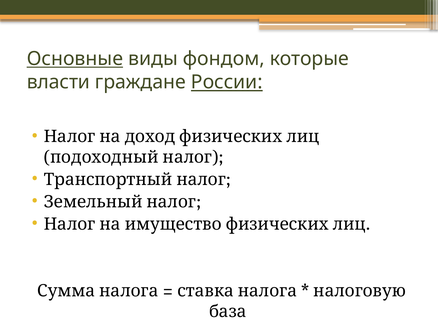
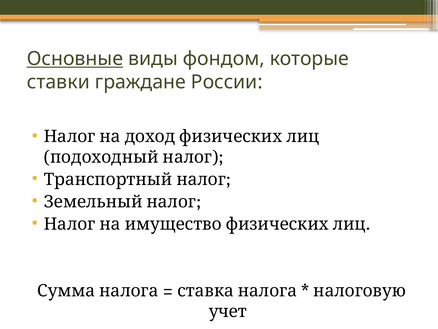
власти: власти -> ставки
России underline: present -> none
база: база -> учет
